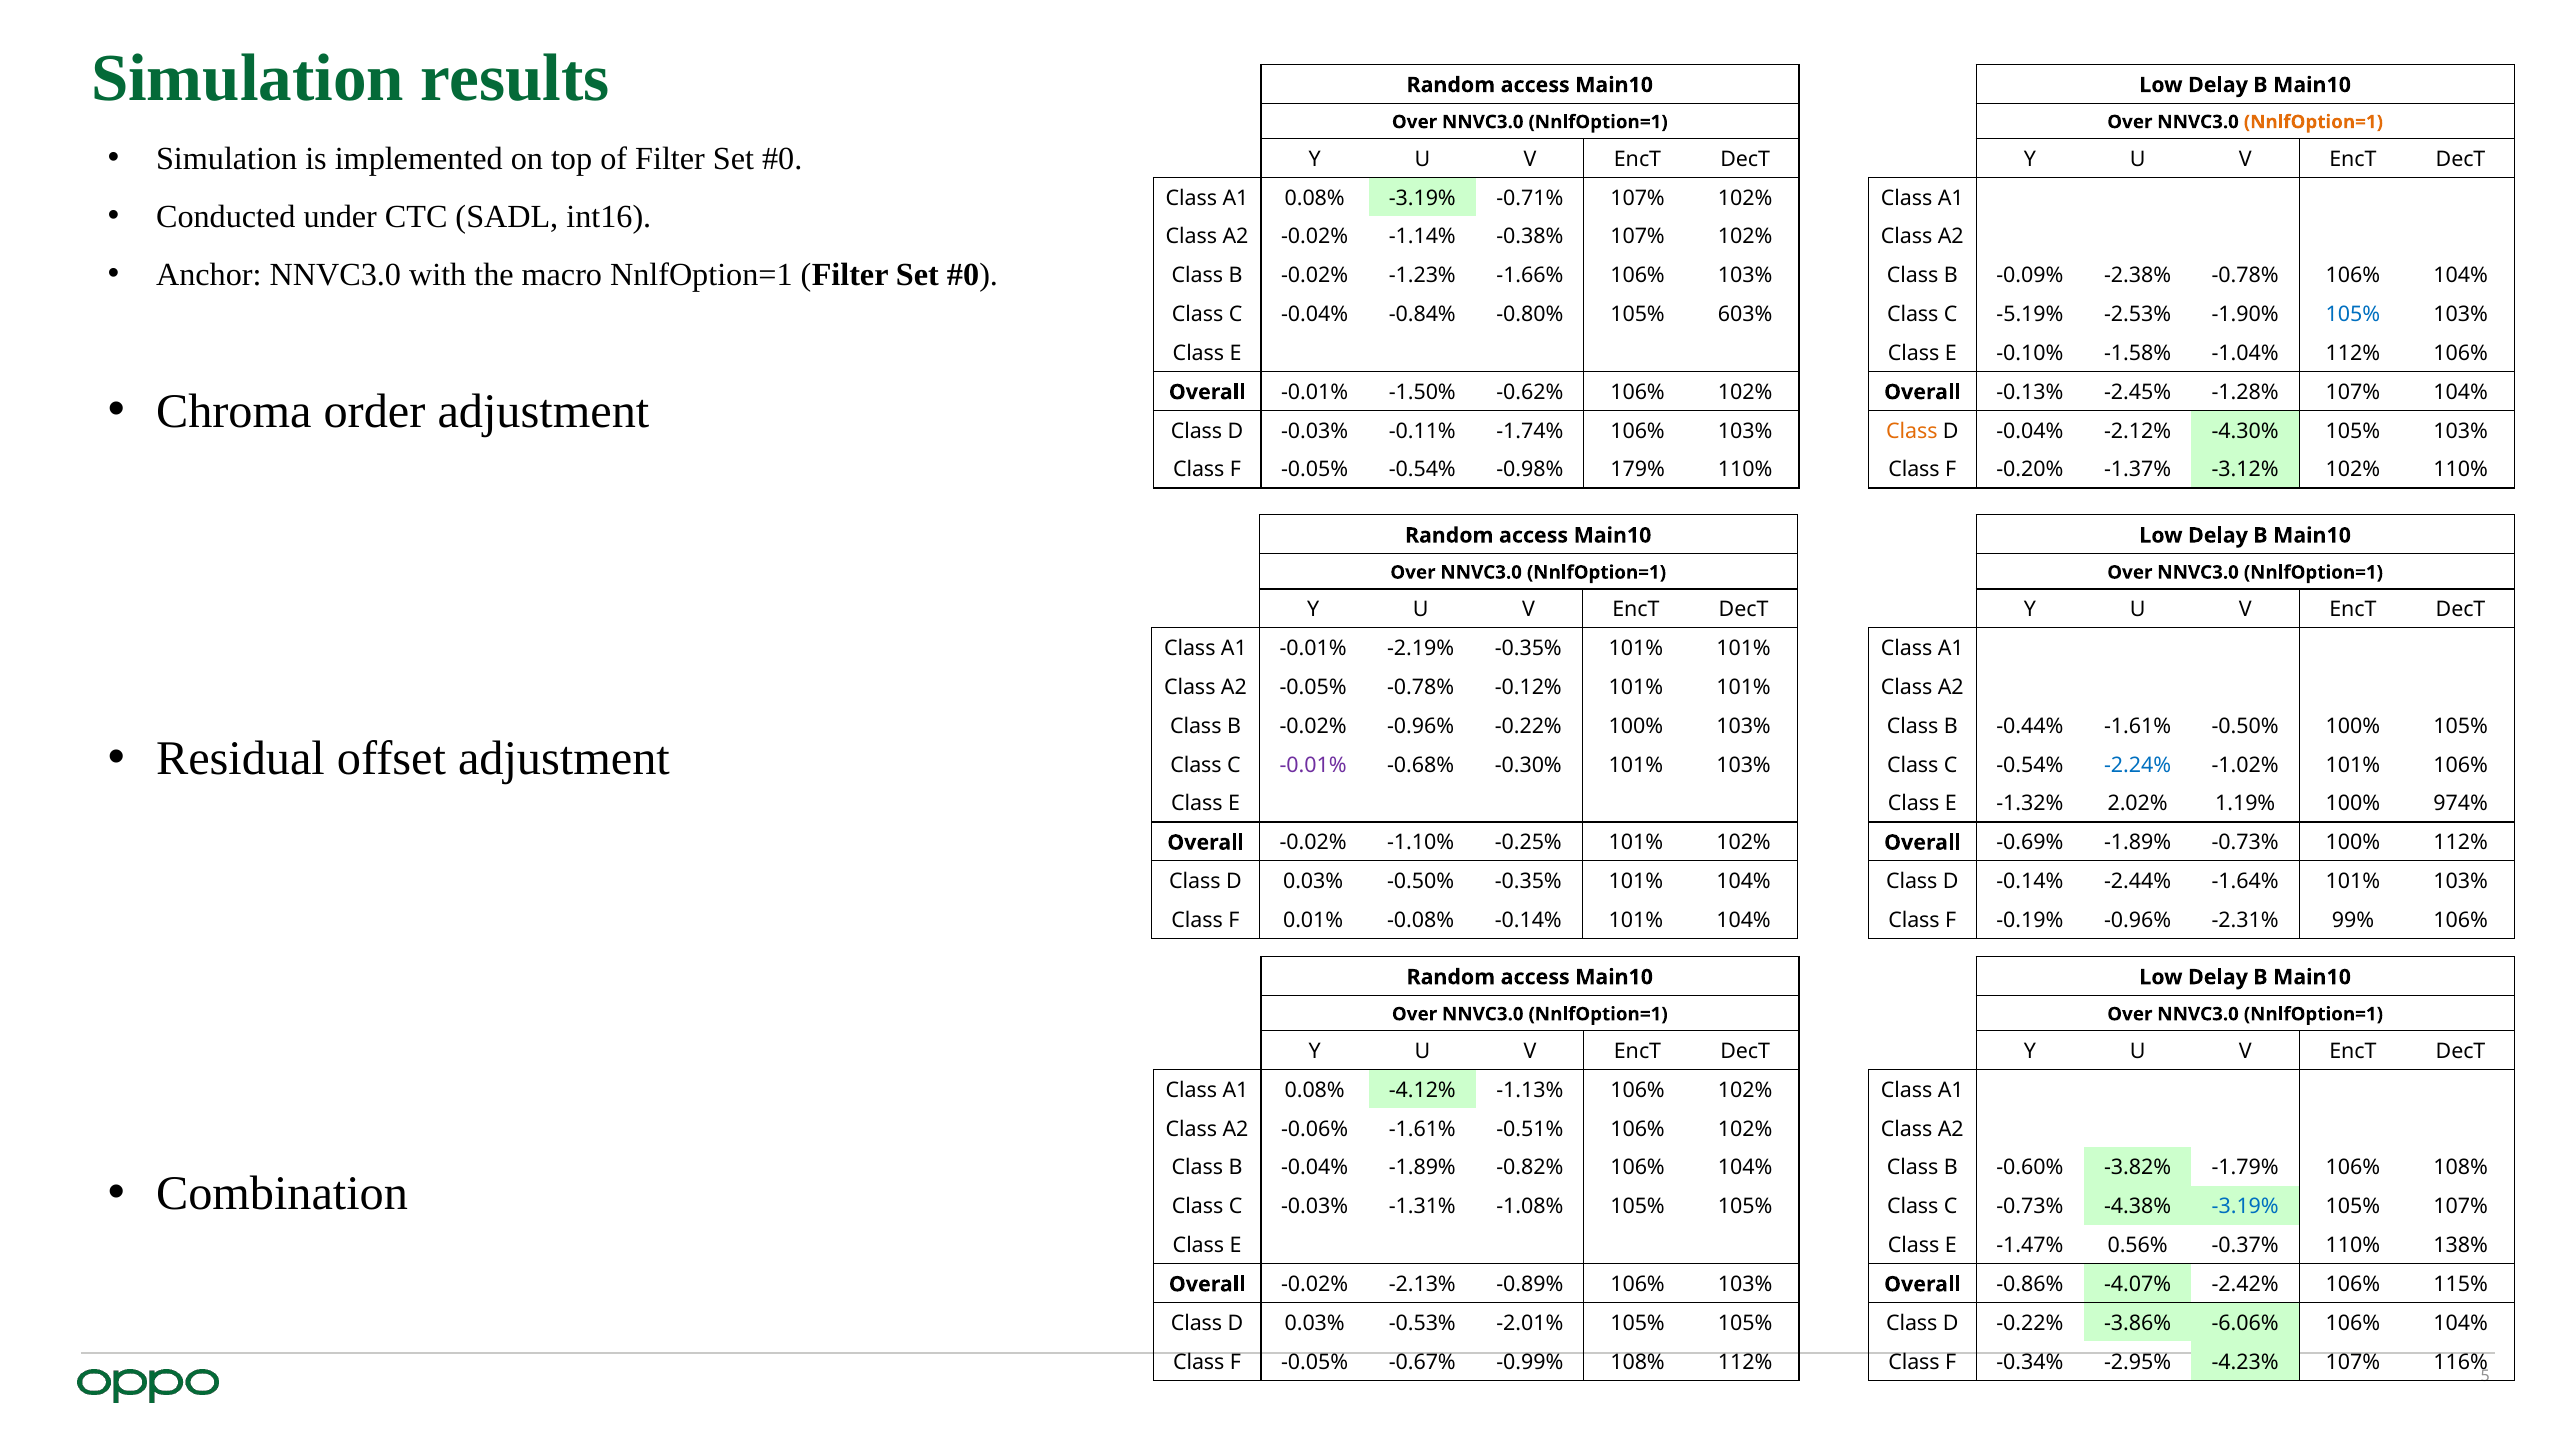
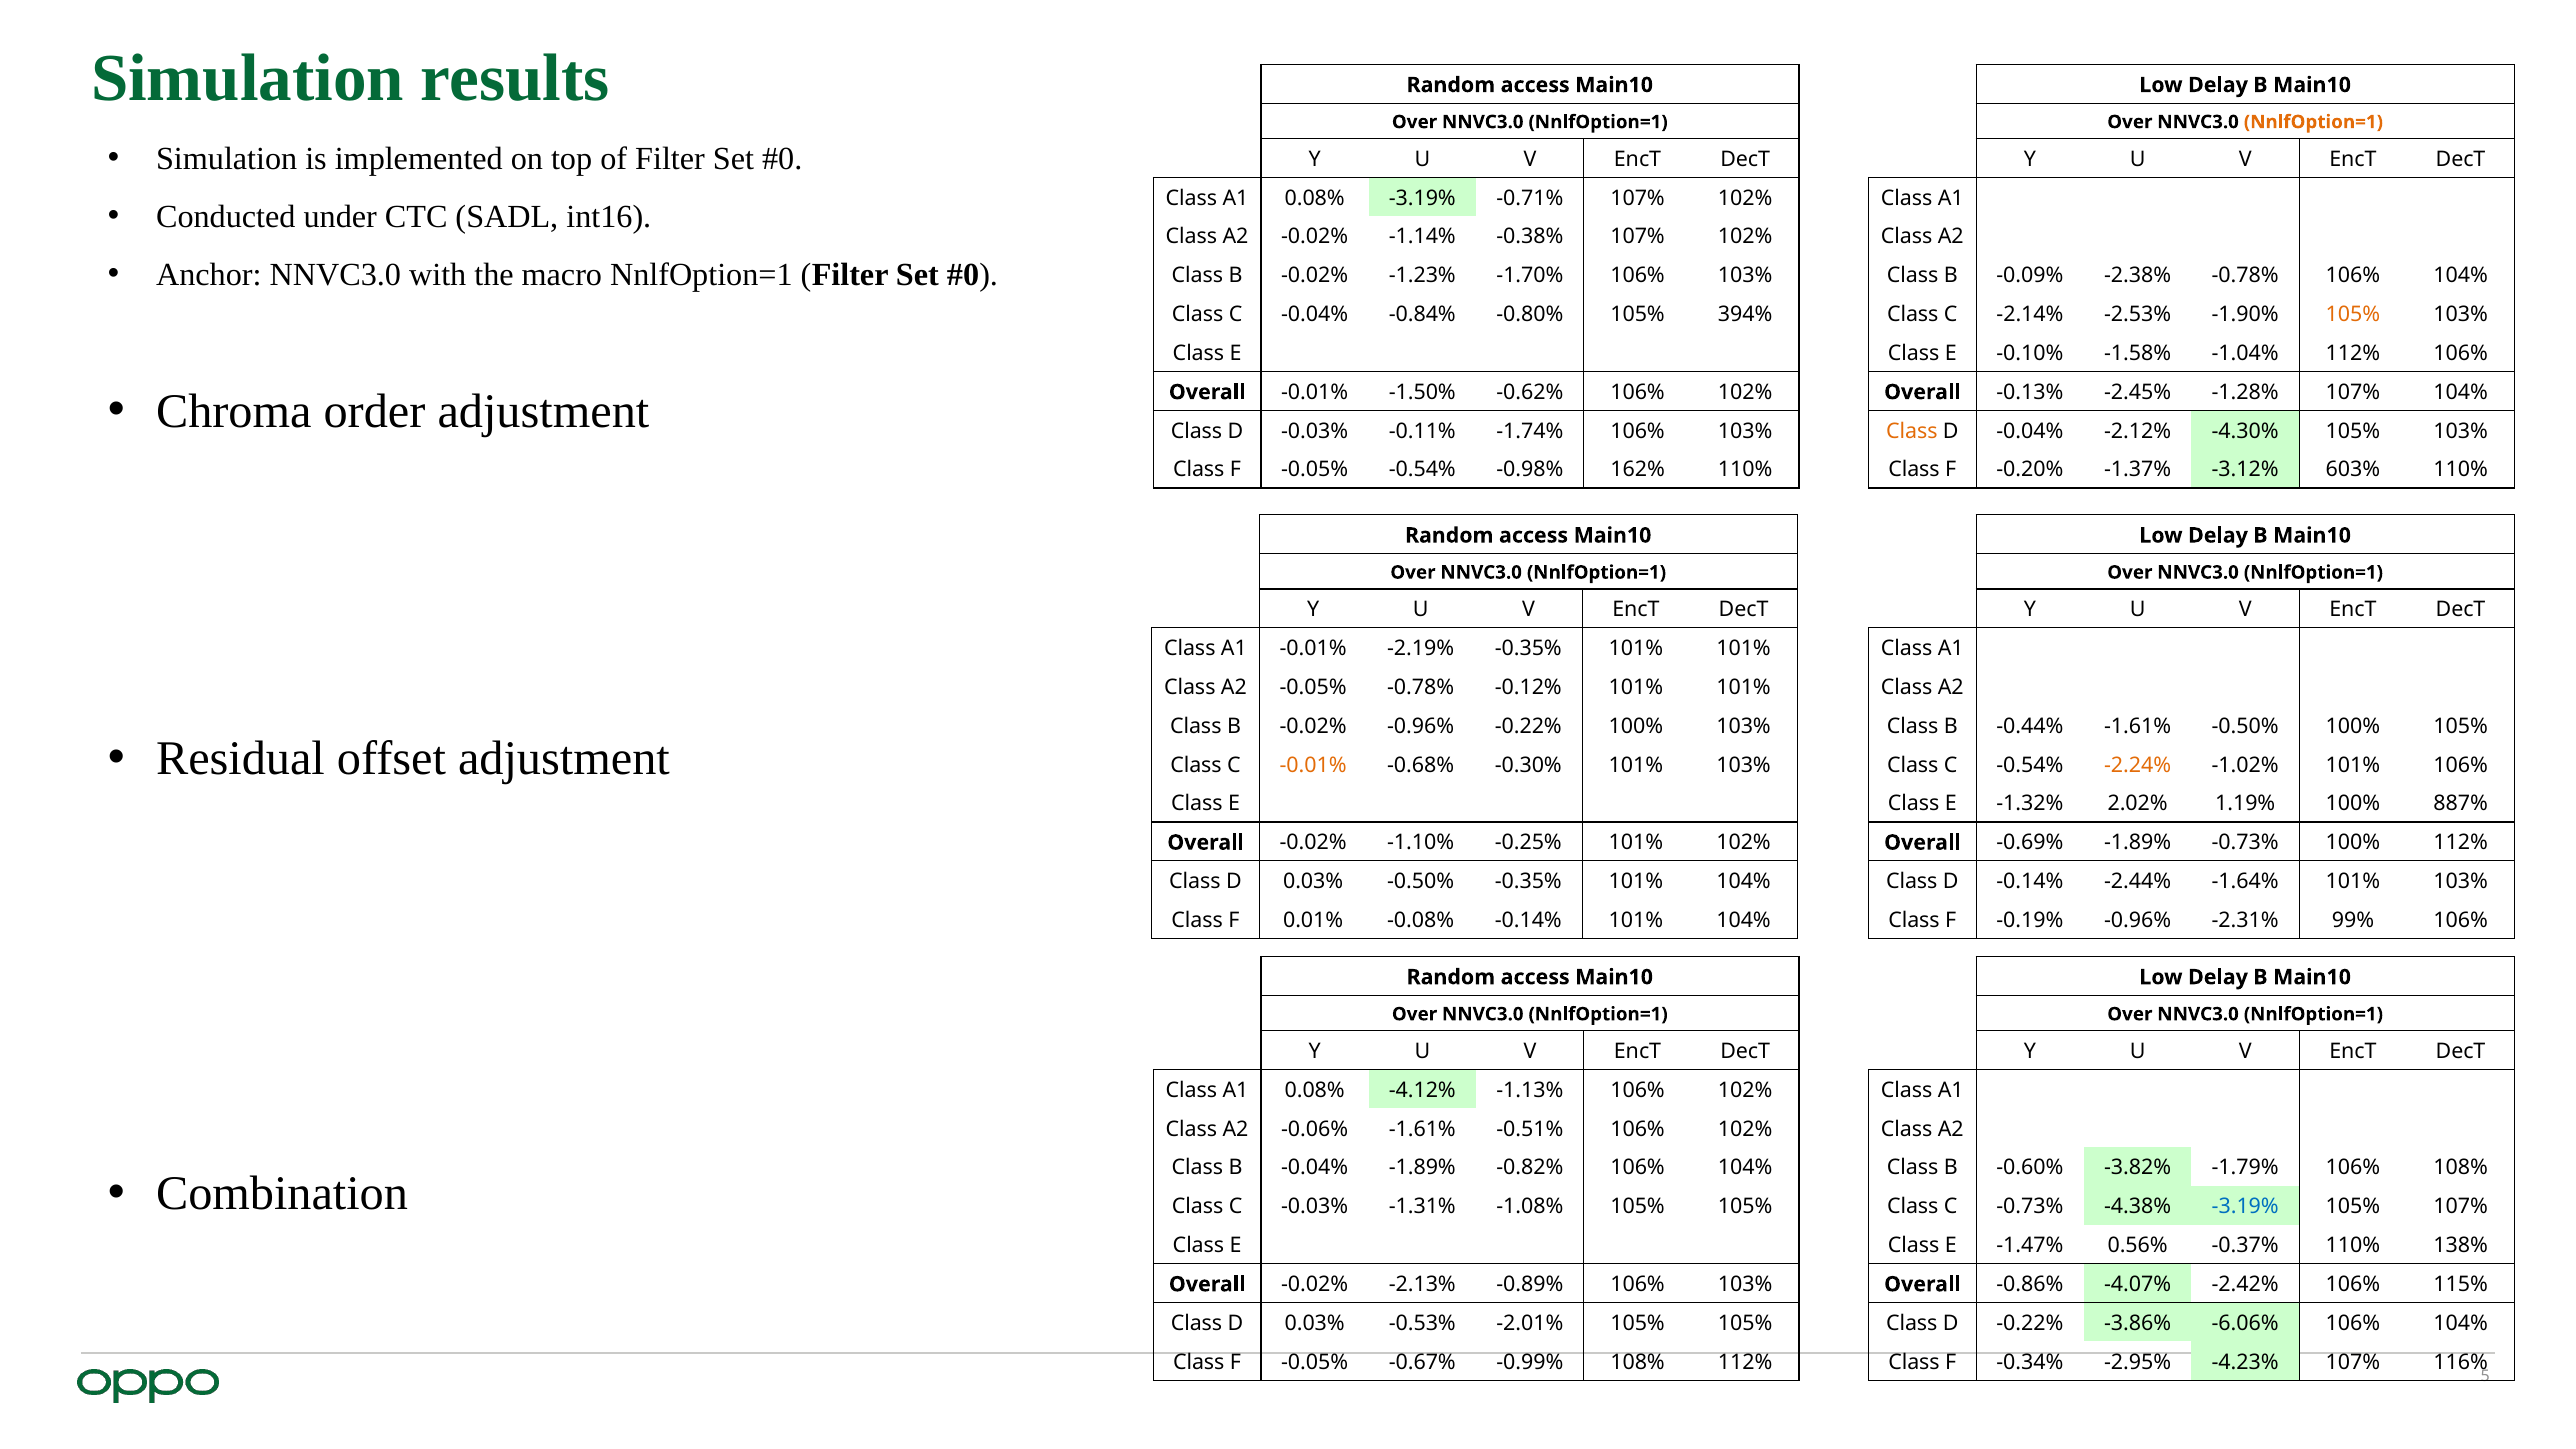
-1.66%: -1.66% -> -1.70%
603%: 603% -> 394%
-5.19%: -5.19% -> -2.14%
105% at (2353, 314) colour: blue -> orange
-3.12% 102%: 102% -> 603%
179%: 179% -> 162%
-0.01% at (1313, 765) colour: purple -> orange
-2.24% colour: blue -> orange
974%: 974% -> 887%
